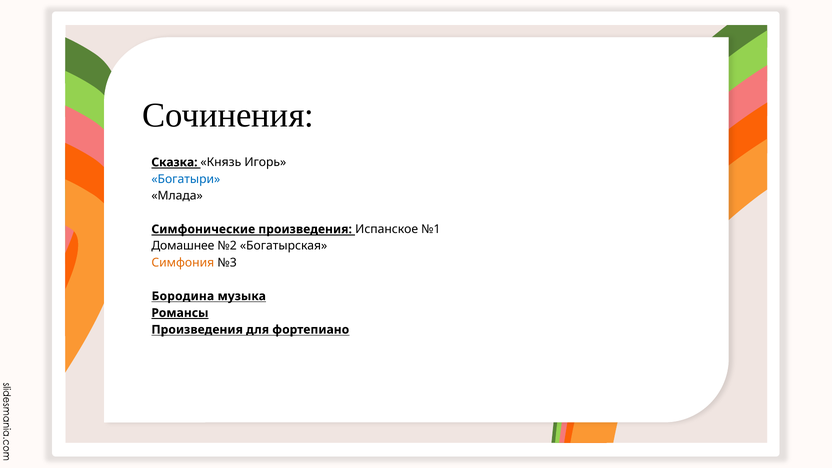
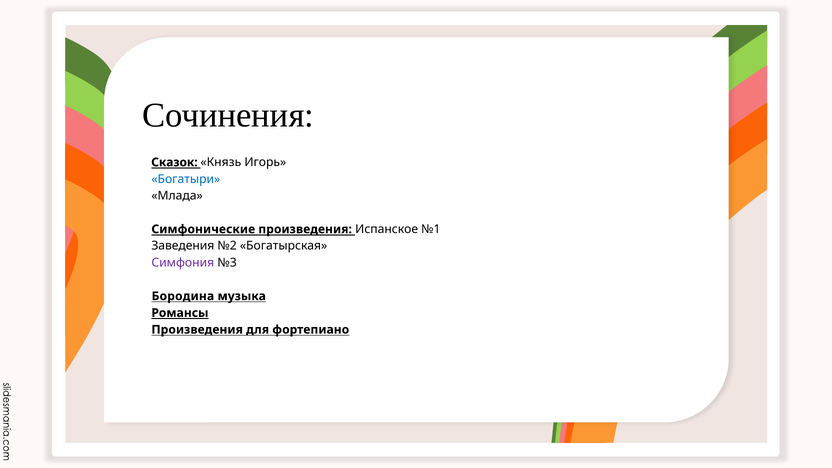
Сказка: Сказка -> Сказок
Домашнее: Домашнее -> Заведения
Симфония colour: orange -> purple
